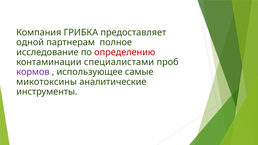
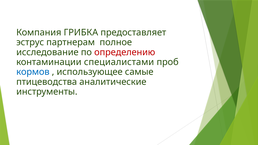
одной: одной -> эструс
кормов colour: purple -> blue
микотоксины: микотоксины -> птицеводства
